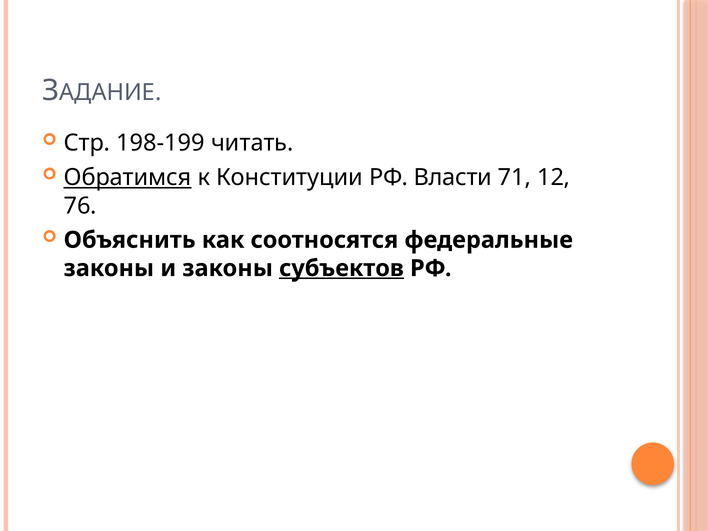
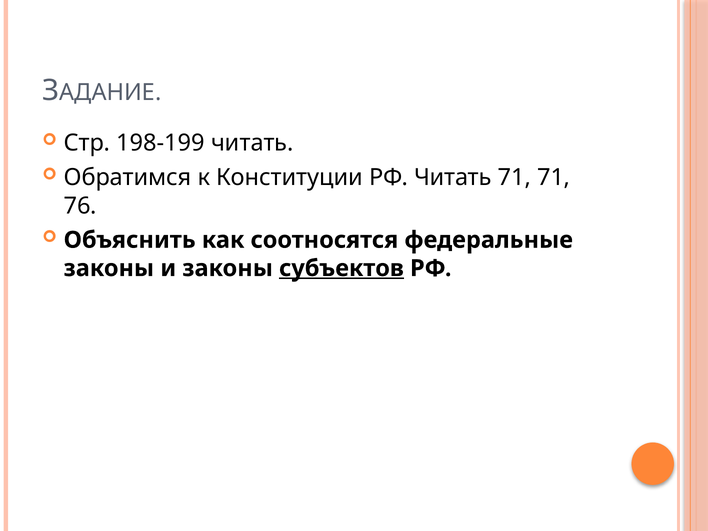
Обратимся underline: present -> none
РФ Власти: Власти -> Читать
71 12: 12 -> 71
